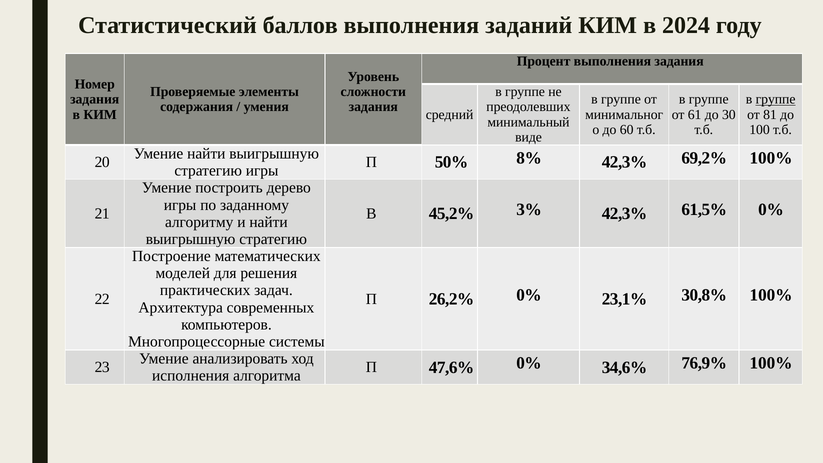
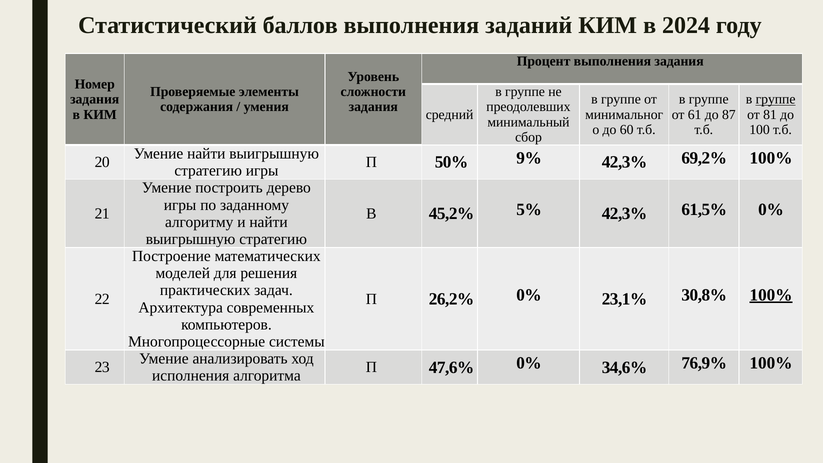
30: 30 -> 87
виде: виде -> сбор
8%: 8% -> 9%
3%: 3% -> 5%
100% at (771, 295) underline: none -> present
